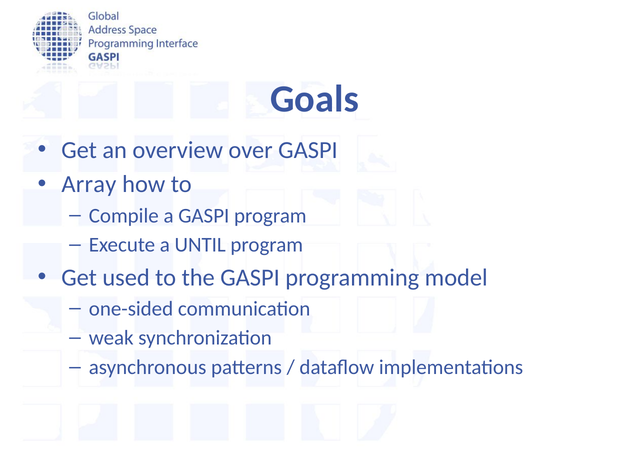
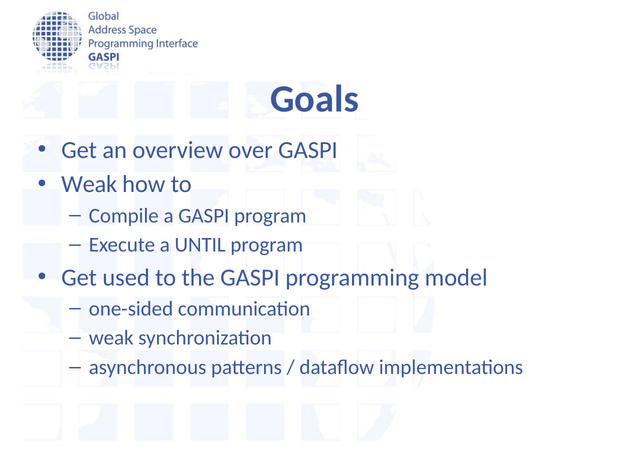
Array at (89, 184): Array -> Weak
